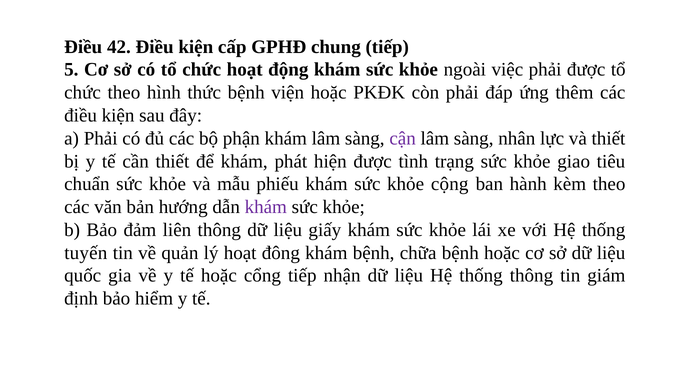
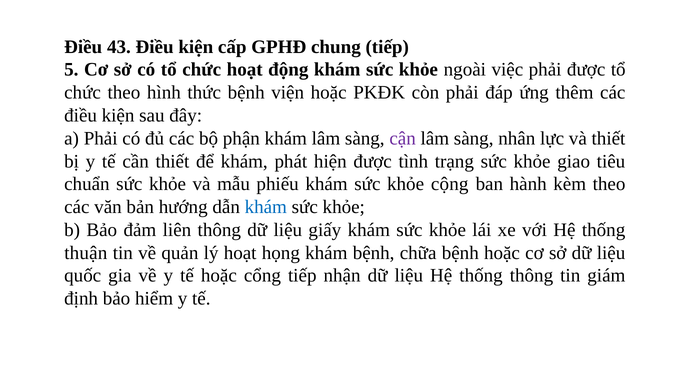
42: 42 -> 43
khám at (266, 207) colour: purple -> blue
tuyến: tuyến -> thuận
đông: đông -> họng
